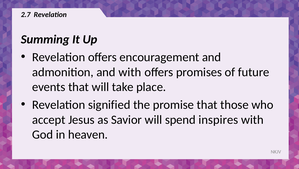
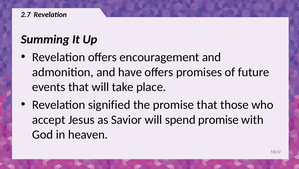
and with: with -> have
spend inspires: inspires -> promise
